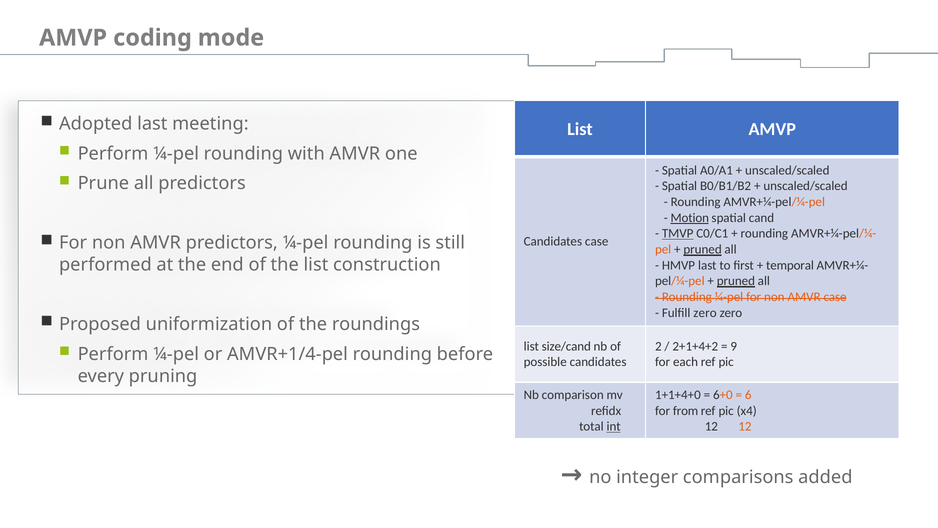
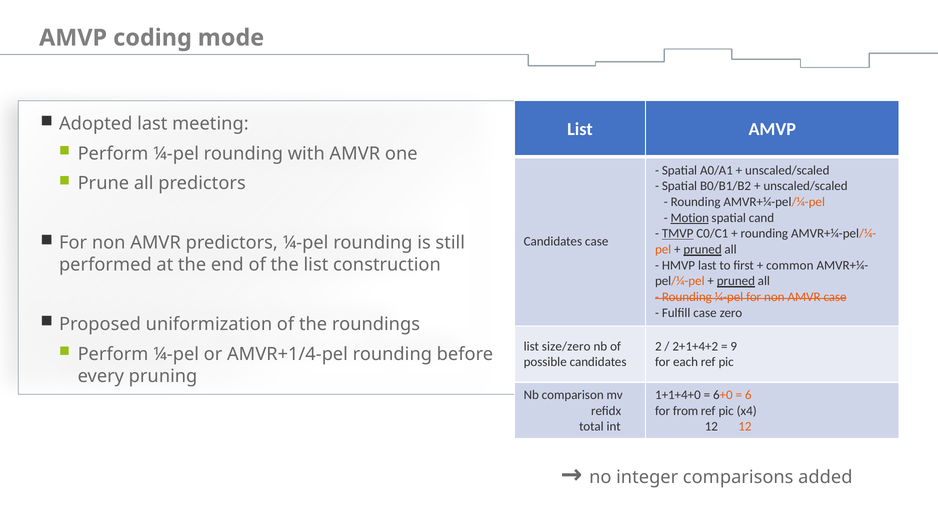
temporal: temporal -> common
Fulfill zero: zero -> case
size/cand: size/cand -> size/zero
int underline: present -> none
